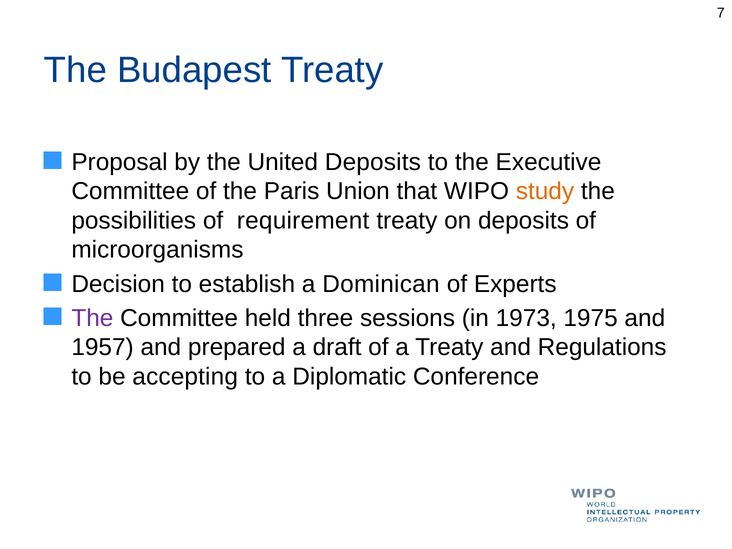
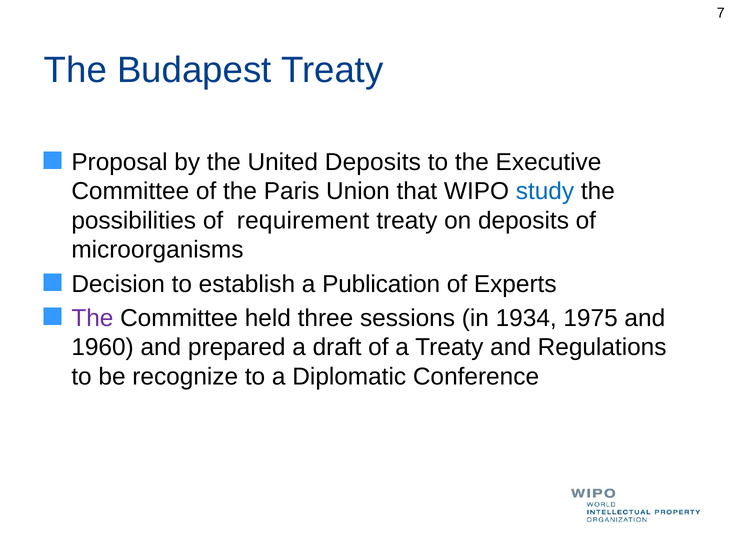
study colour: orange -> blue
Dominican: Dominican -> Publication
1973: 1973 -> 1934
1957: 1957 -> 1960
accepting: accepting -> recognize
